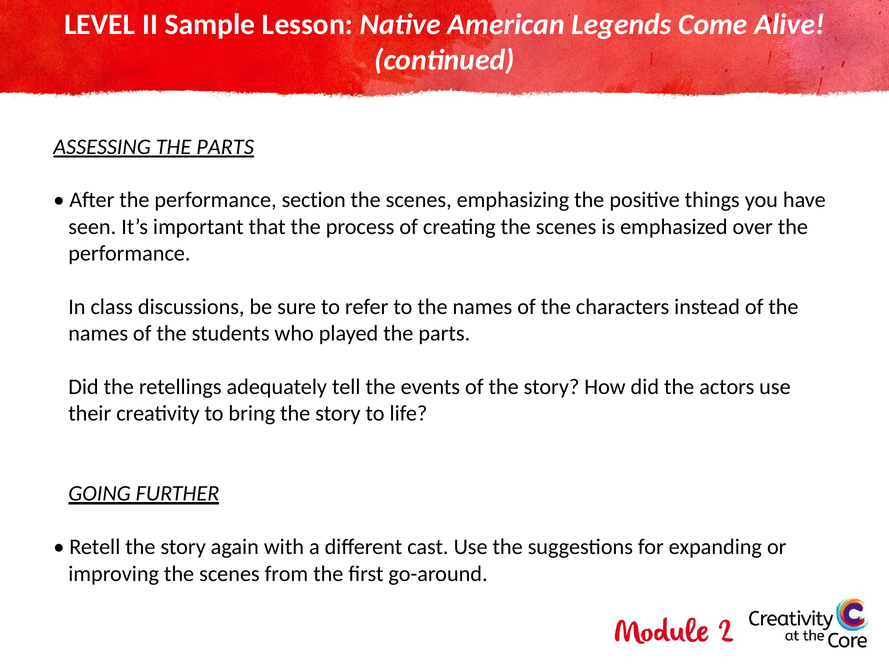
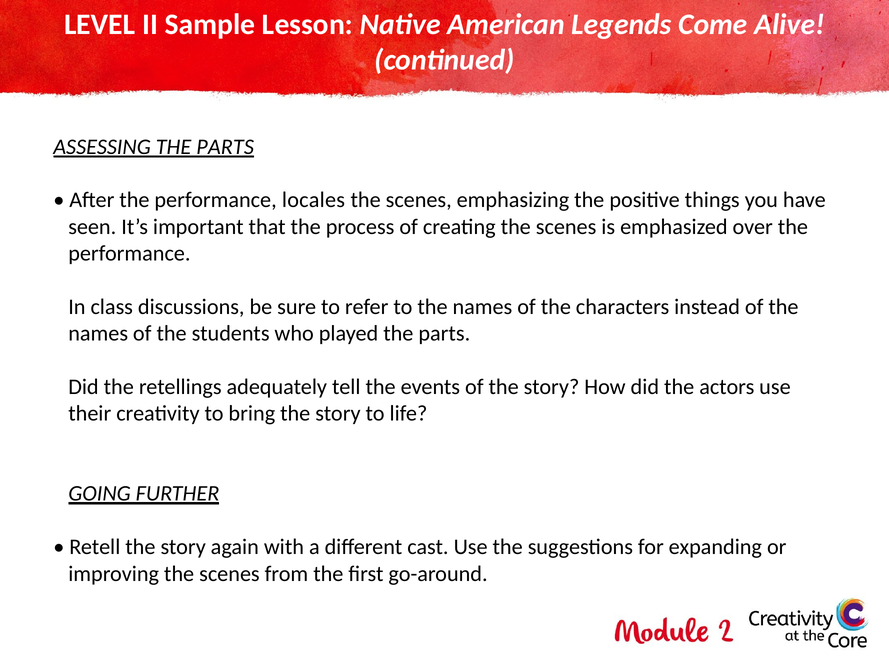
section: section -> locales
